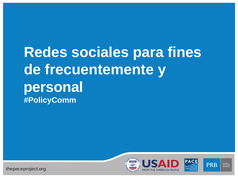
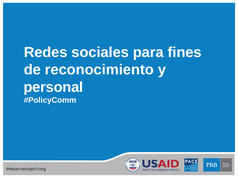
frecuentemente: frecuentemente -> reconocimiento
